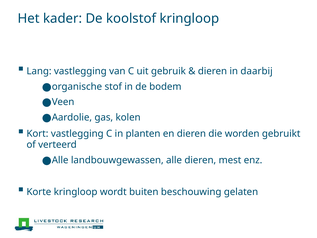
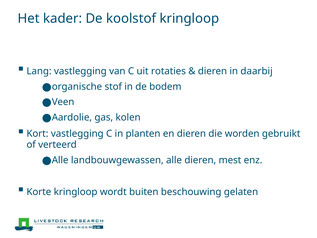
gebruik: gebruik -> rotaties
